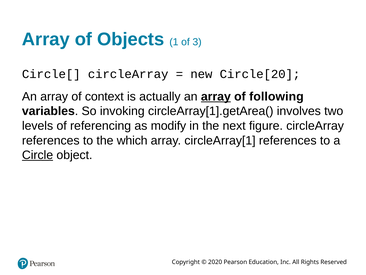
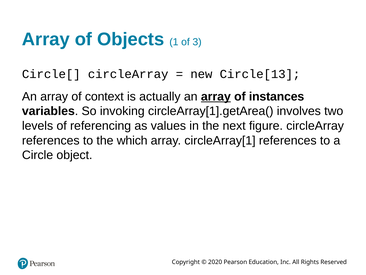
Circle[20: Circle[20 -> Circle[13
following: following -> instances
modify: modify -> values
Circle underline: present -> none
